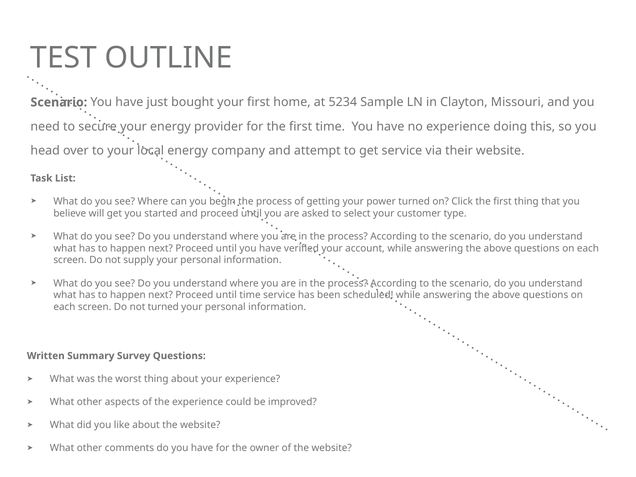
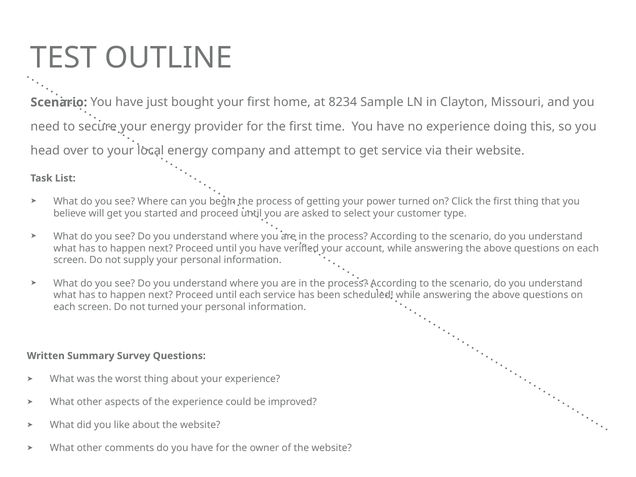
5234: 5234 -> 8234
until time: time -> each
